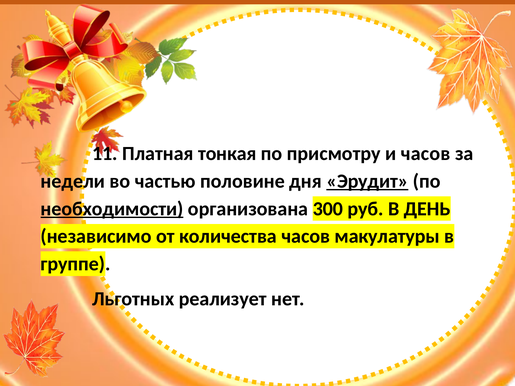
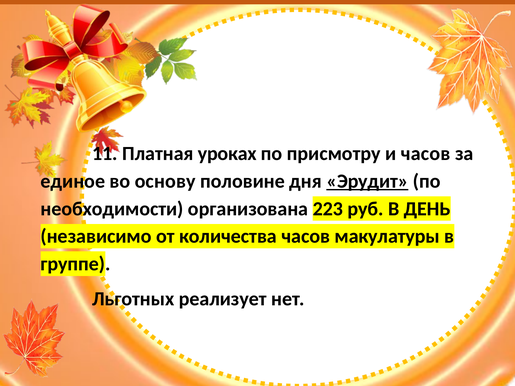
тонкая: тонкая -> уроках
недели: недели -> единое
частью: частью -> основу
необходимости underline: present -> none
300: 300 -> 223
